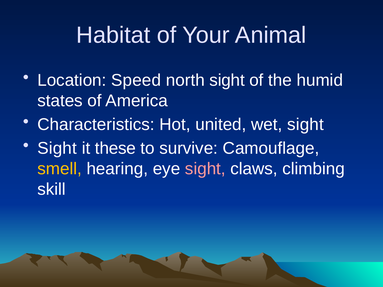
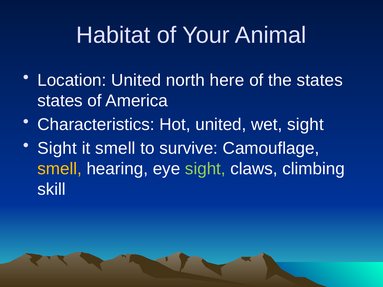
Location Speed: Speed -> United
north sight: sight -> here
the humid: humid -> states
it these: these -> smell
sight at (205, 169) colour: pink -> light green
